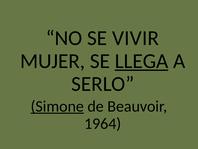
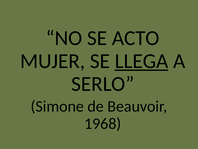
VIVIR: VIVIR -> ACTO
Simone underline: present -> none
1964: 1964 -> 1968
